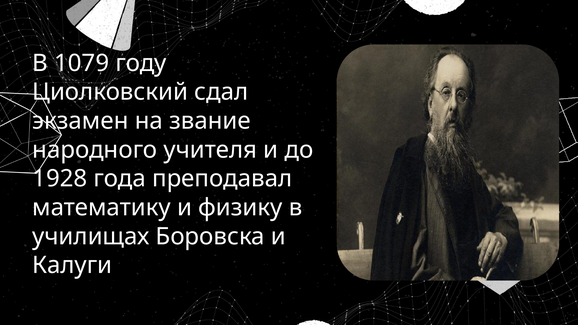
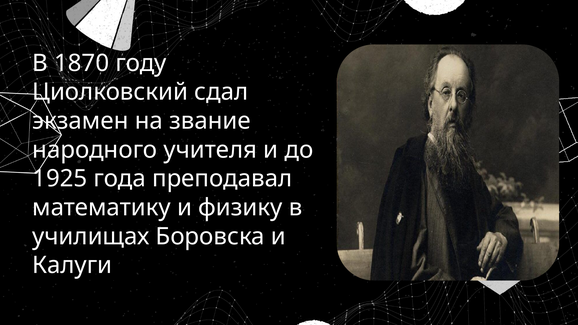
1079: 1079 -> 1870
1928: 1928 -> 1925
